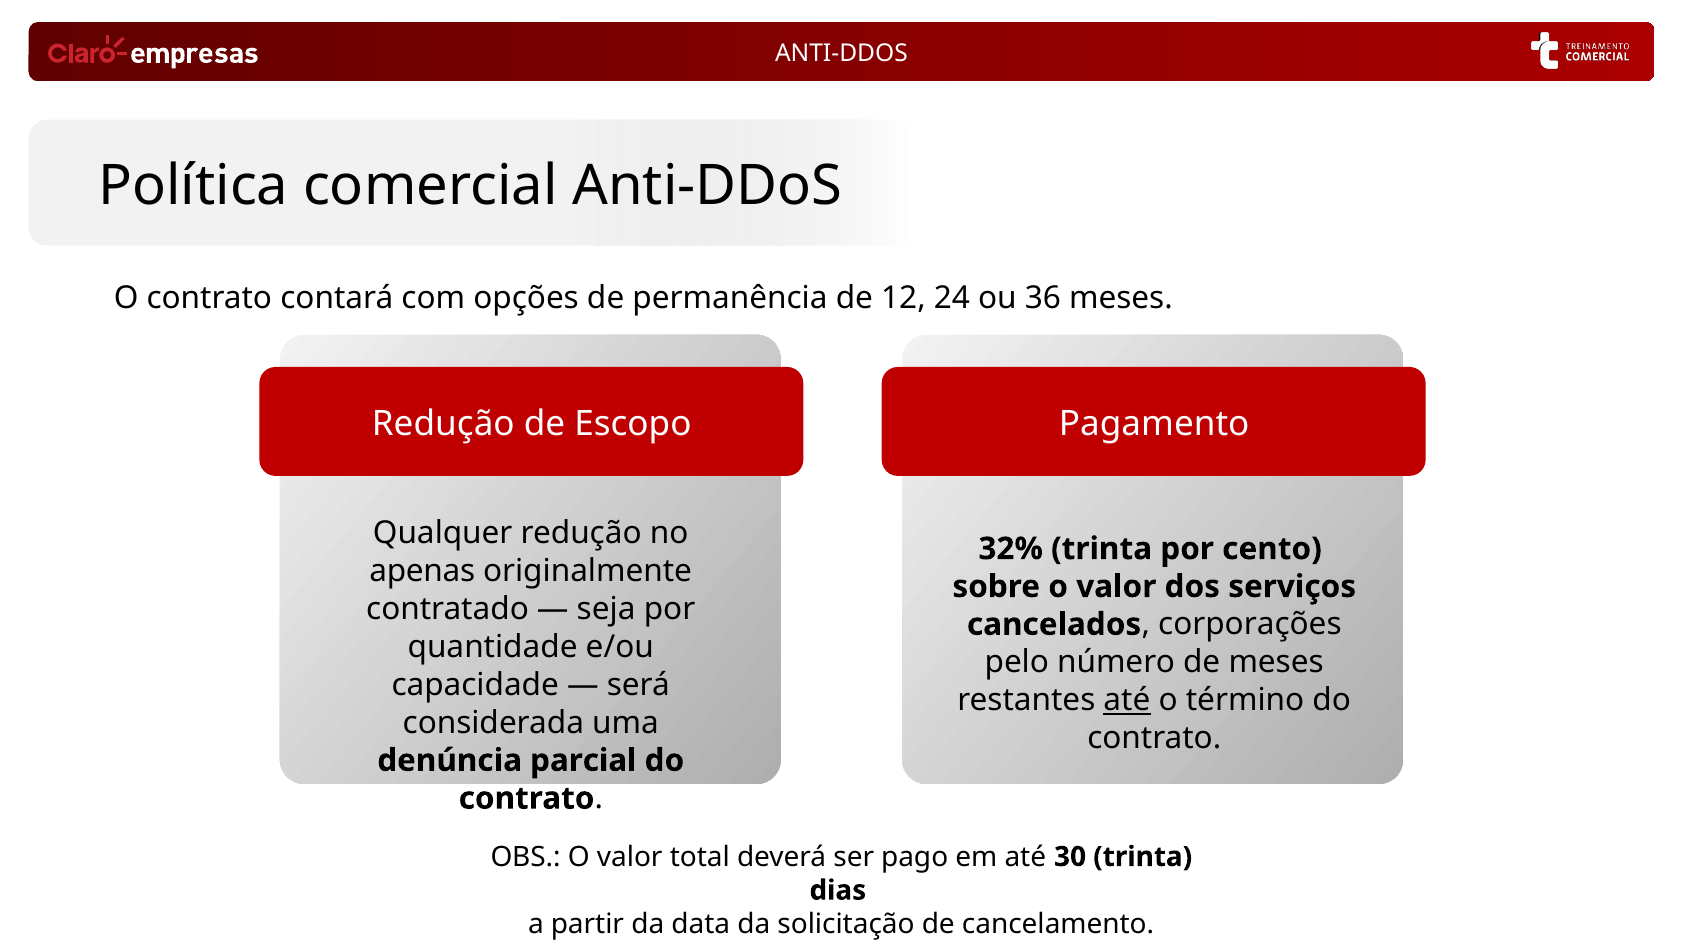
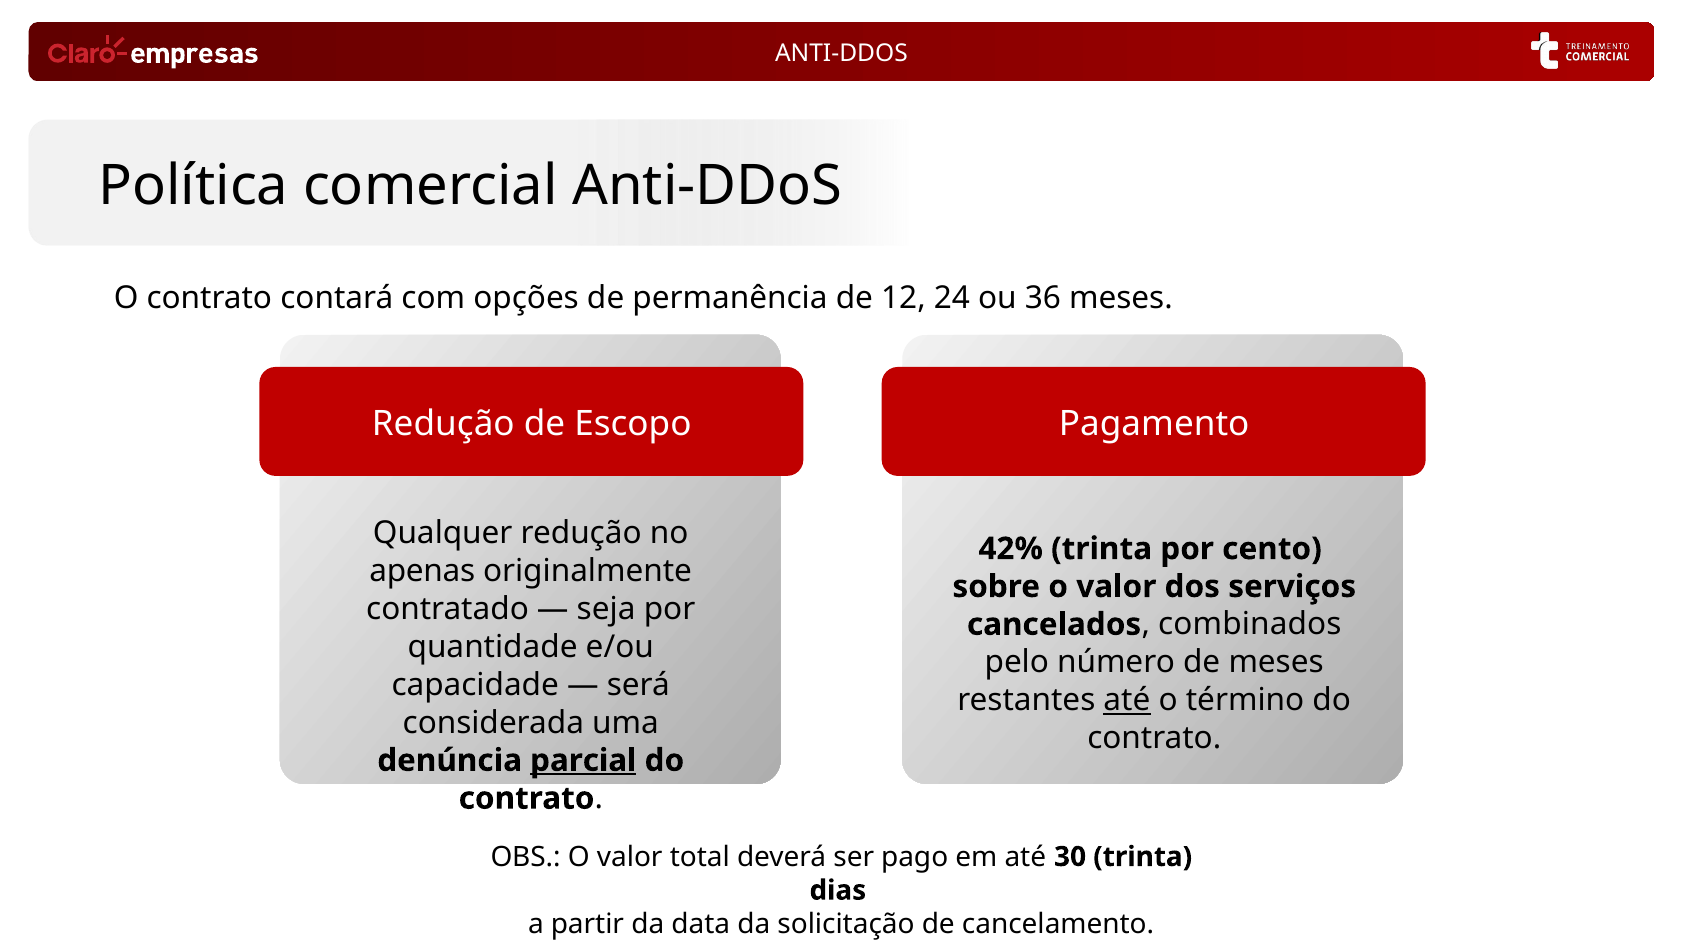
32%: 32% -> 42%
corporações: corporações -> combinados
parcial underline: none -> present
